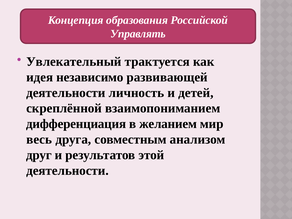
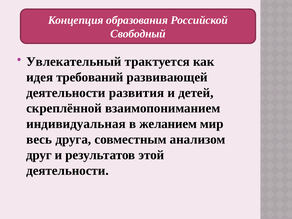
Управлять: Управлять -> Свободный
независимо: независимо -> требований
личность: личность -> развития
дифференциация: дифференциация -> индивидуальная
